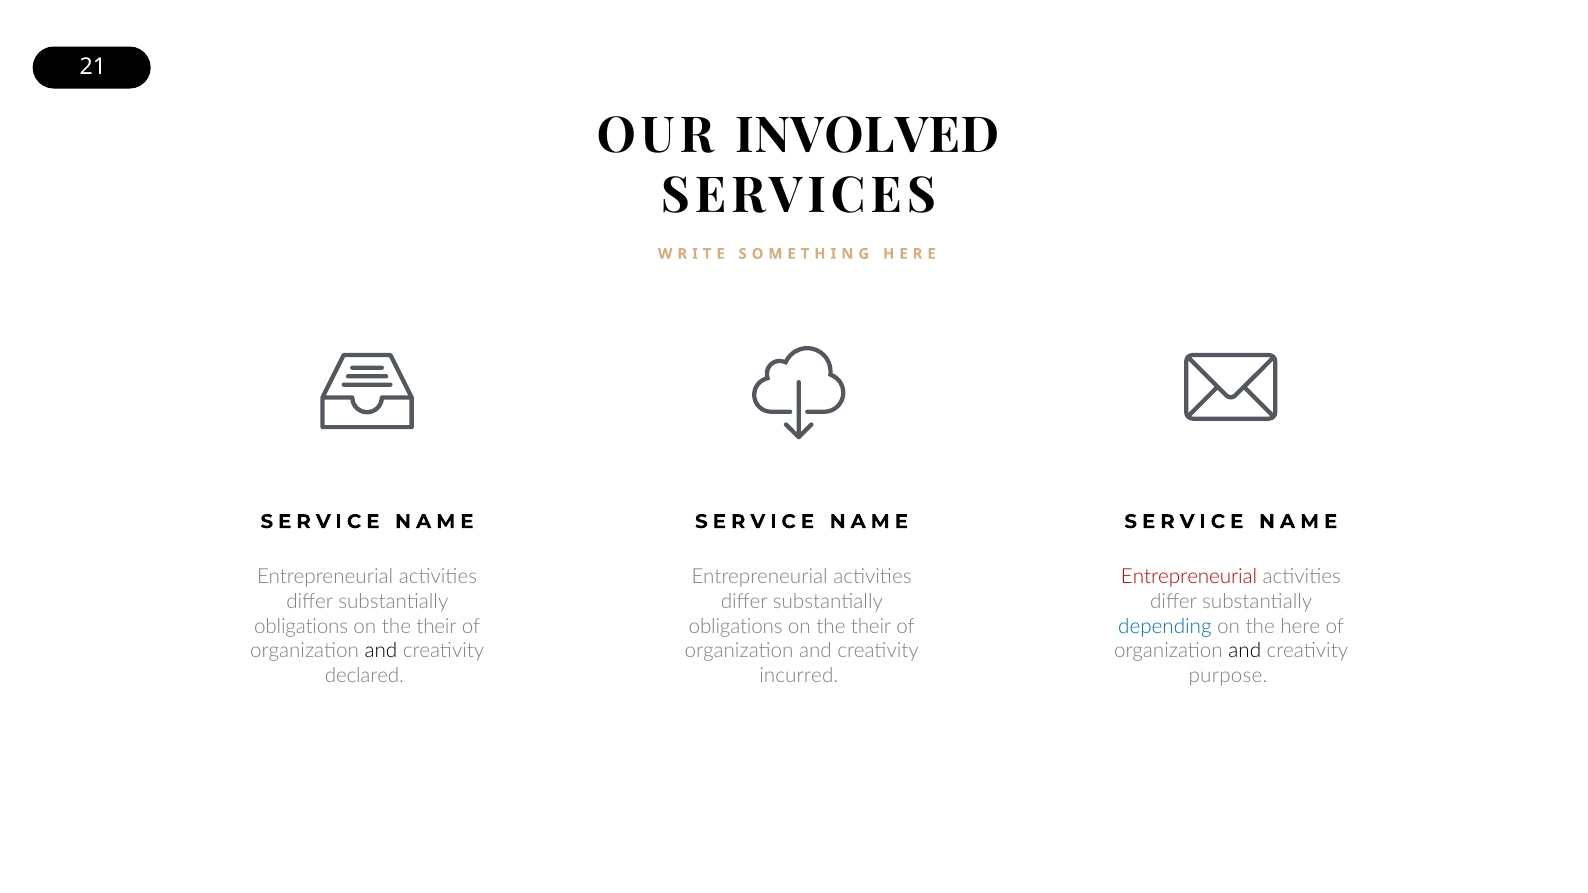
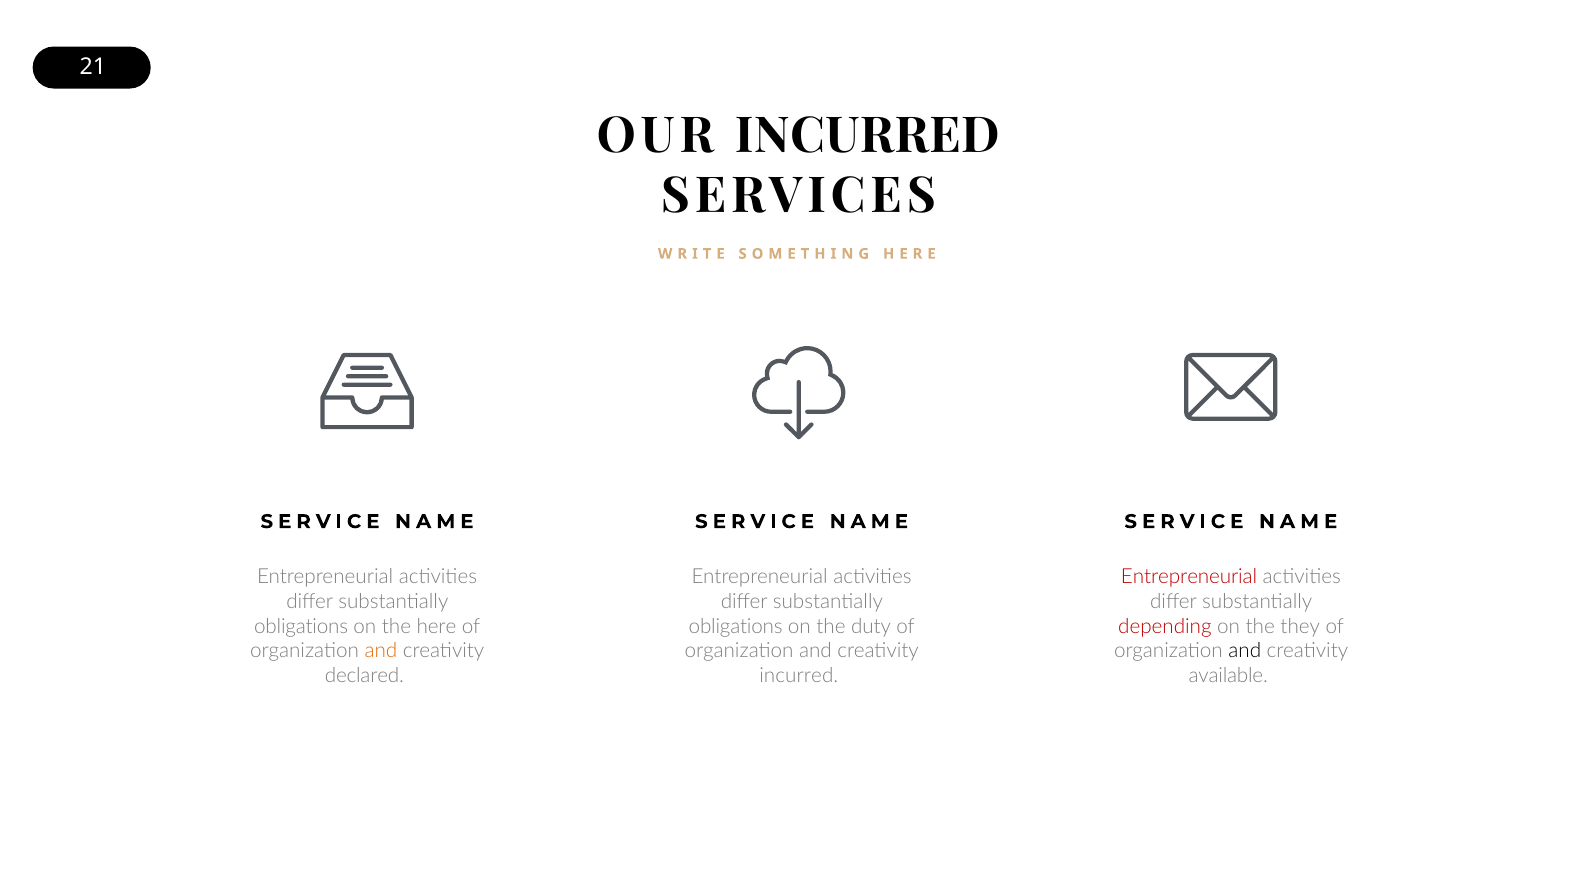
OUR INVOLVED: INVOLVED -> INCURRED
their at (437, 627): their -> here
their at (871, 627): their -> duty
depending colour: blue -> red
here: here -> they
and at (381, 651) colour: black -> orange
purpose: purpose -> available
